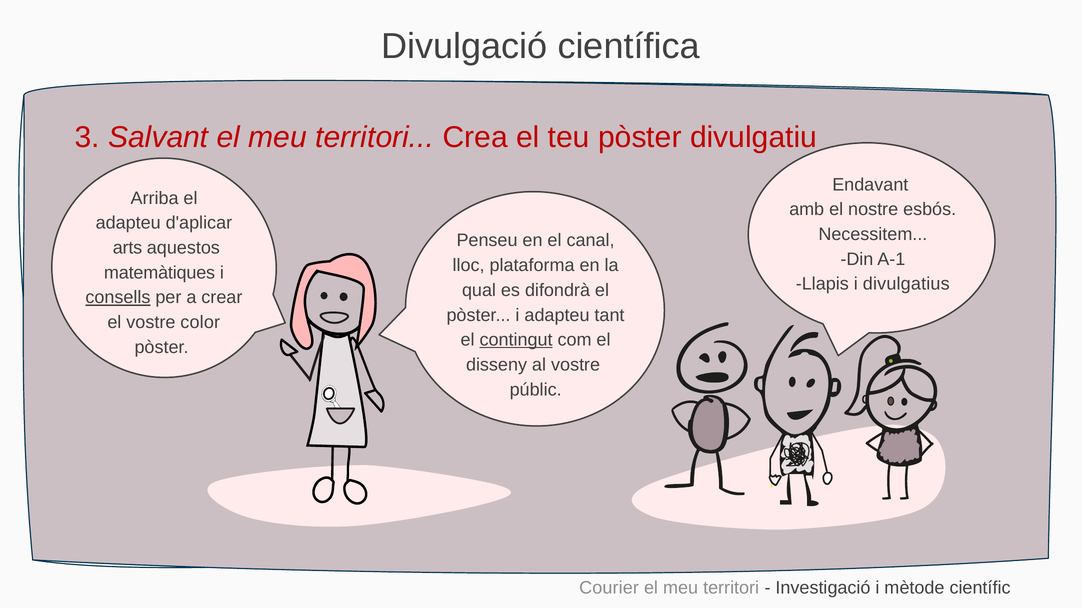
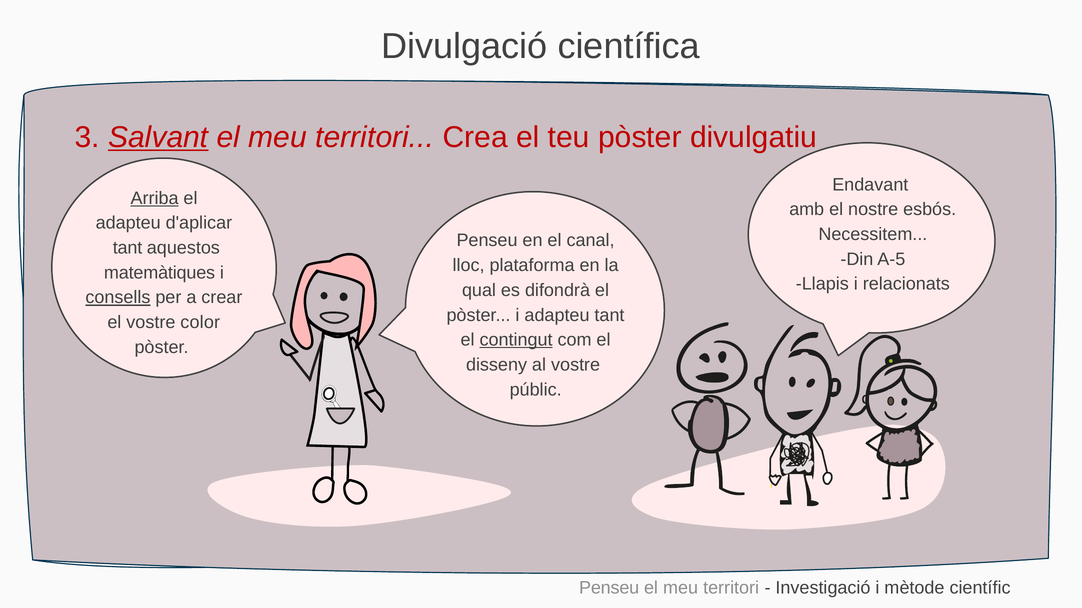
Salvant underline: none -> present
Arriba underline: none -> present
arts at (128, 248): arts -> tant
A-1: A-1 -> A-5
divulgatius: divulgatius -> relacionats
Courier at (609, 588): Courier -> Penseu
